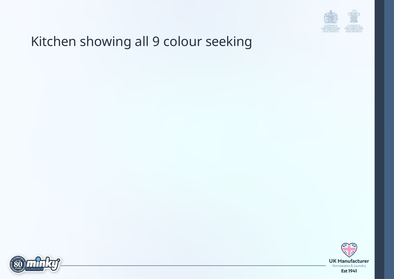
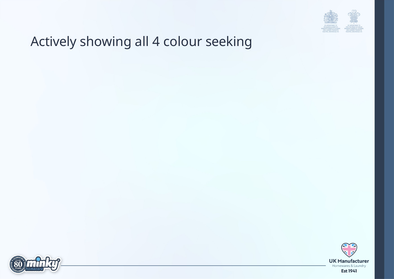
Kitchen: Kitchen -> Actively
9: 9 -> 4
